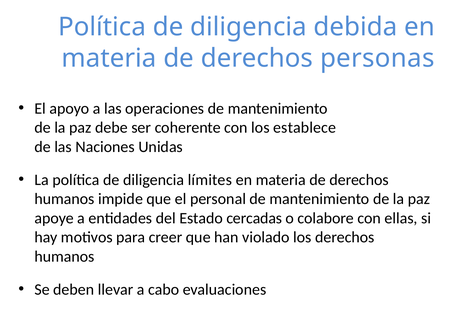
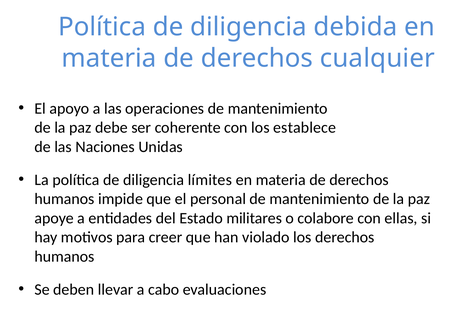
personas: personas -> cualquier
cercadas: cercadas -> militares
